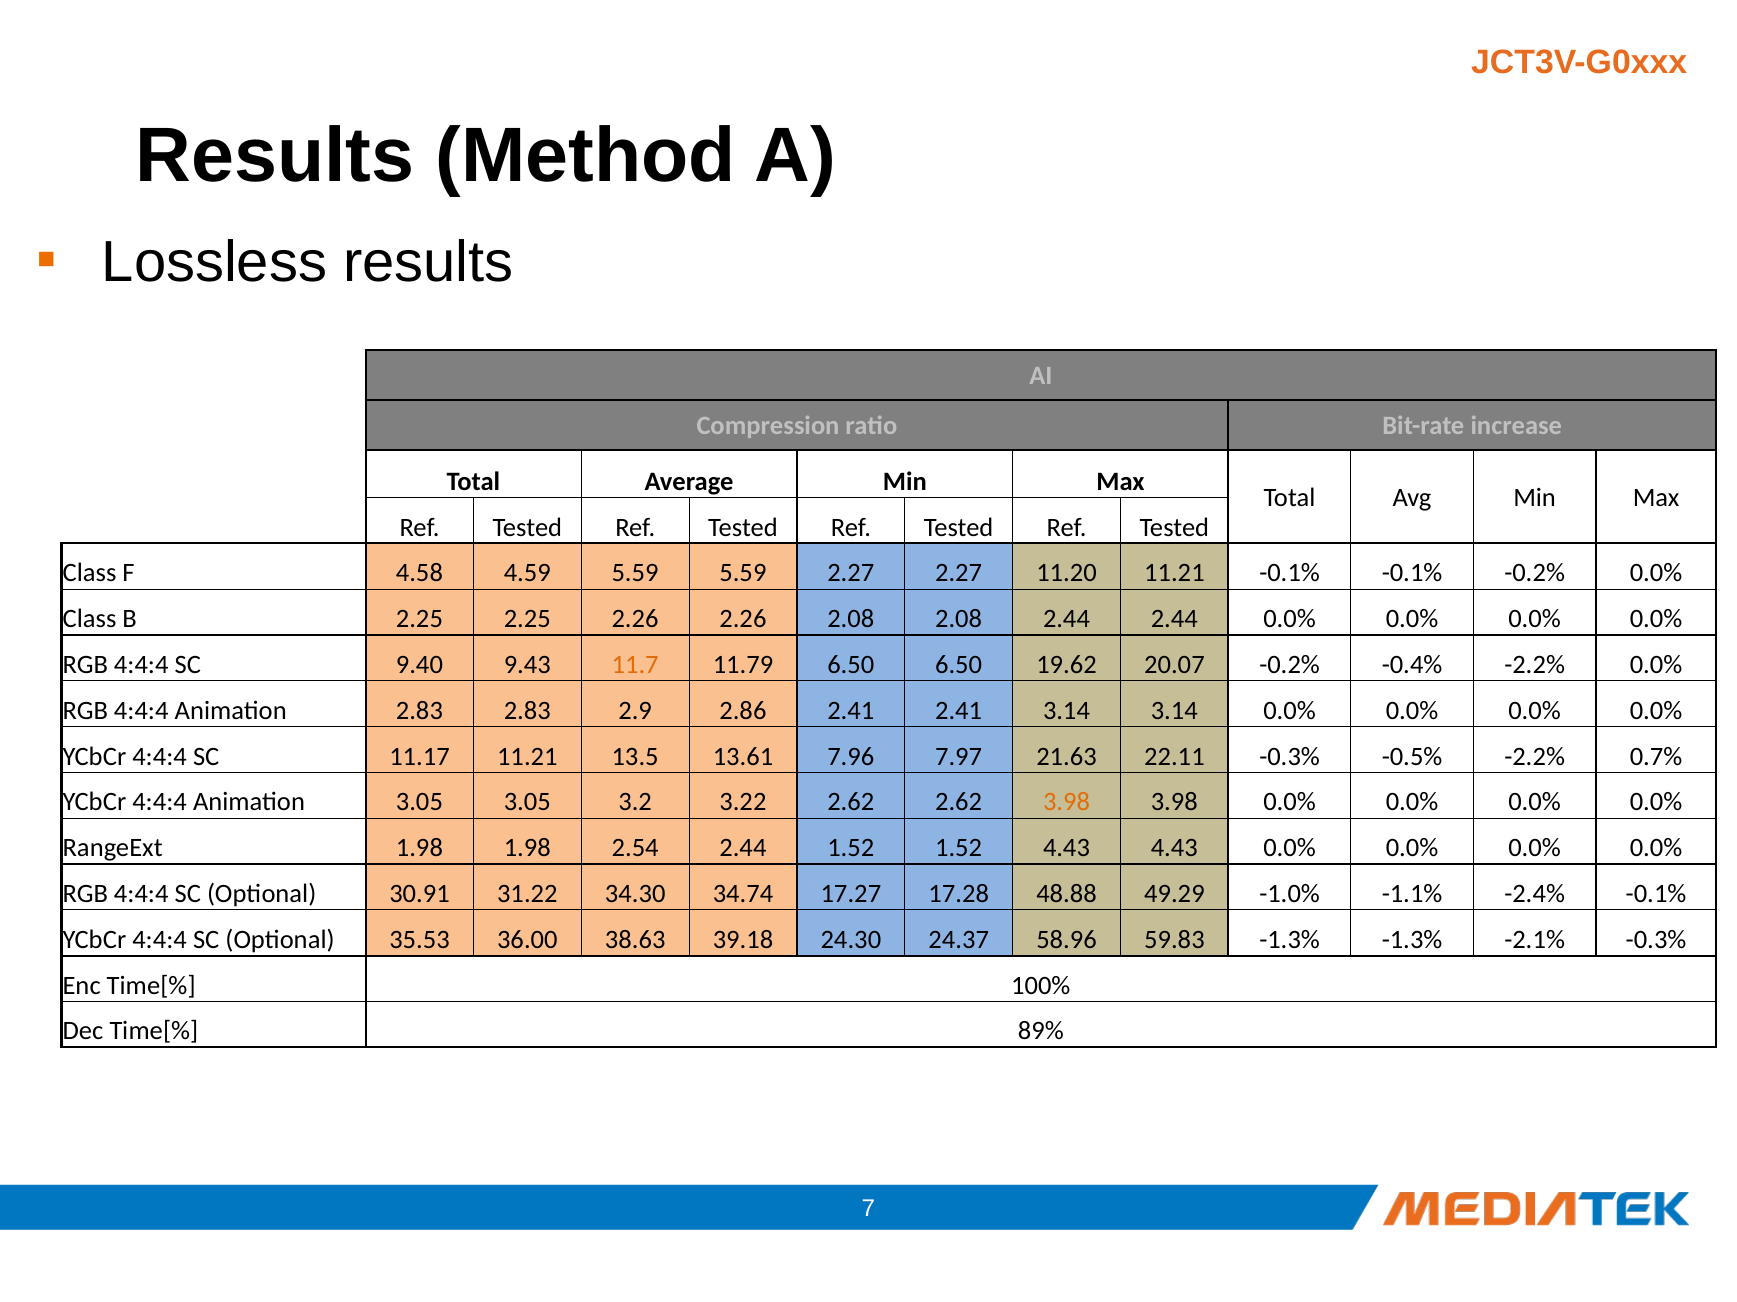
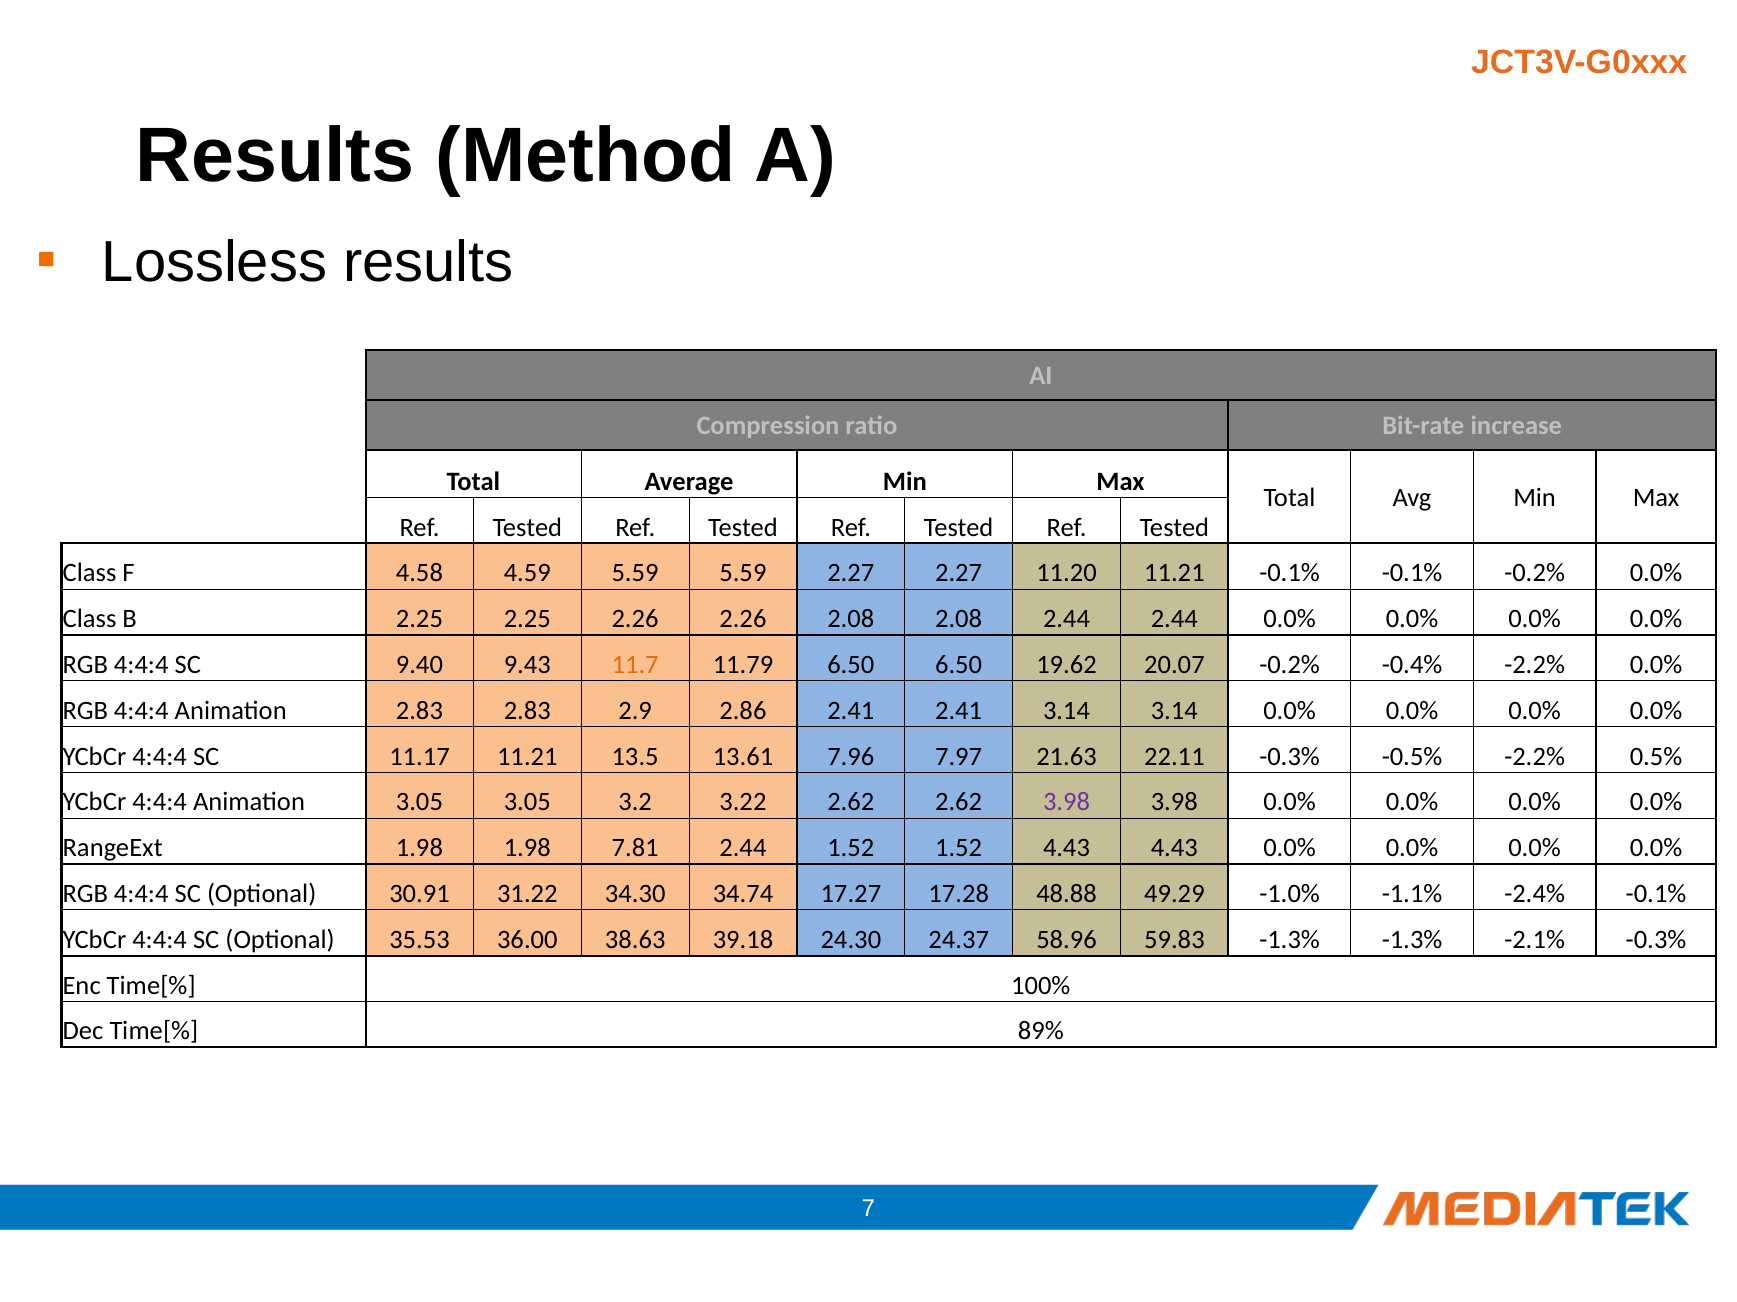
0.7%: 0.7% -> 0.5%
3.98 at (1067, 803) colour: orange -> purple
2.54: 2.54 -> 7.81
